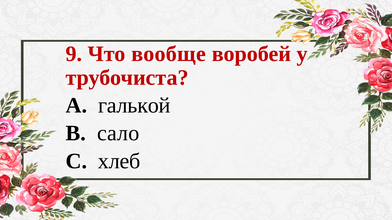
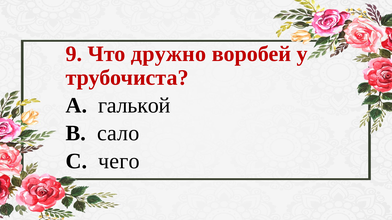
вообще: вообще -> дружно
хлеб: хлеб -> чего
